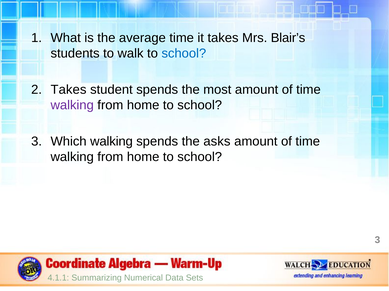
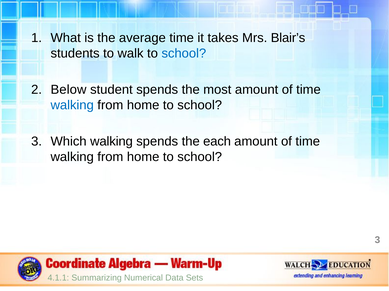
Takes at (69, 90): Takes -> Below
walking at (72, 105) colour: purple -> blue
asks: asks -> each
